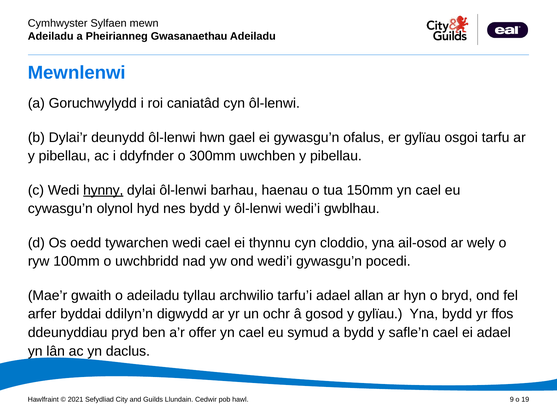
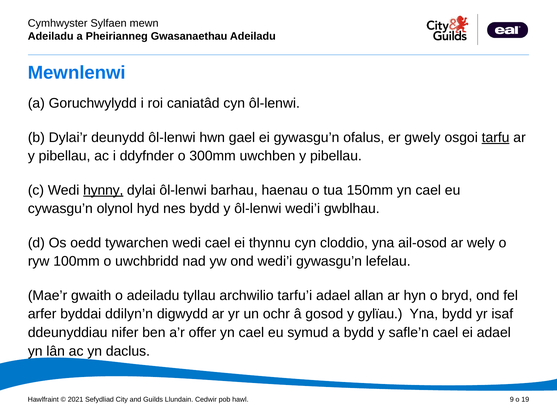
er gylïau: gylïau -> gwely
tarfu underline: none -> present
pocedi: pocedi -> lefelau
ffos: ffos -> isaf
pryd: pryd -> nifer
